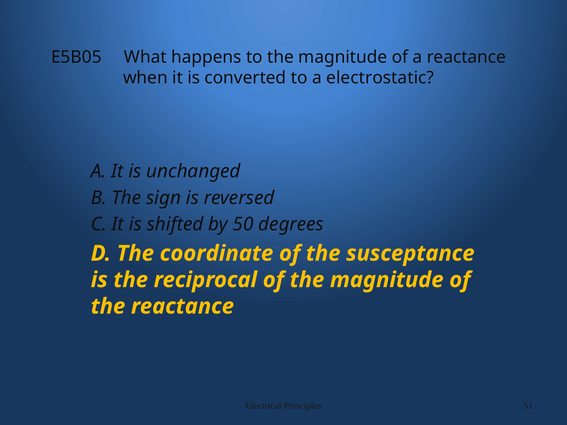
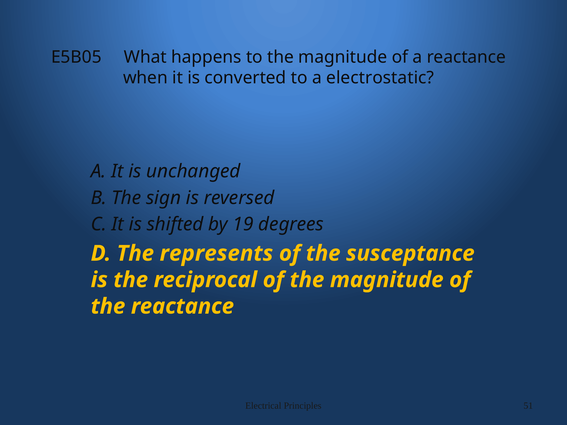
50: 50 -> 19
coordinate: coordinate -> represents
